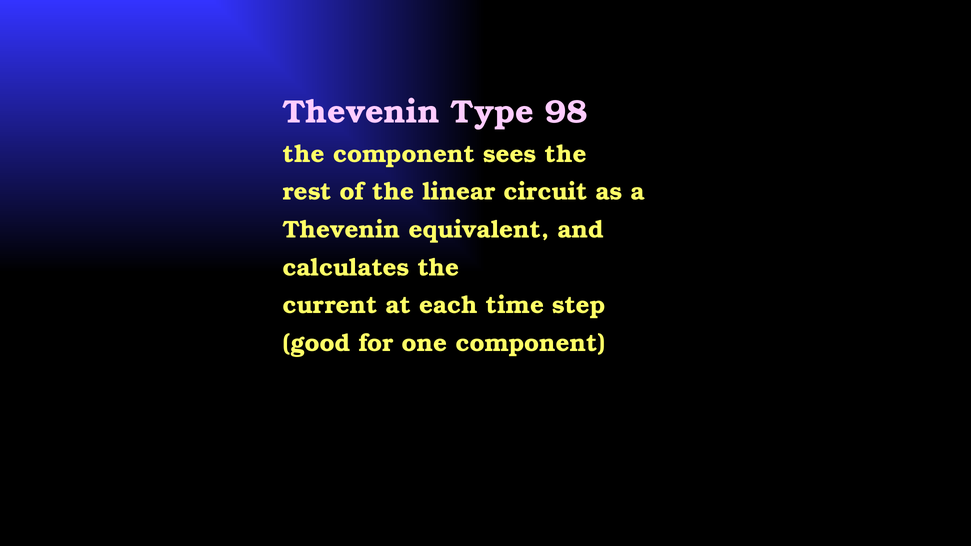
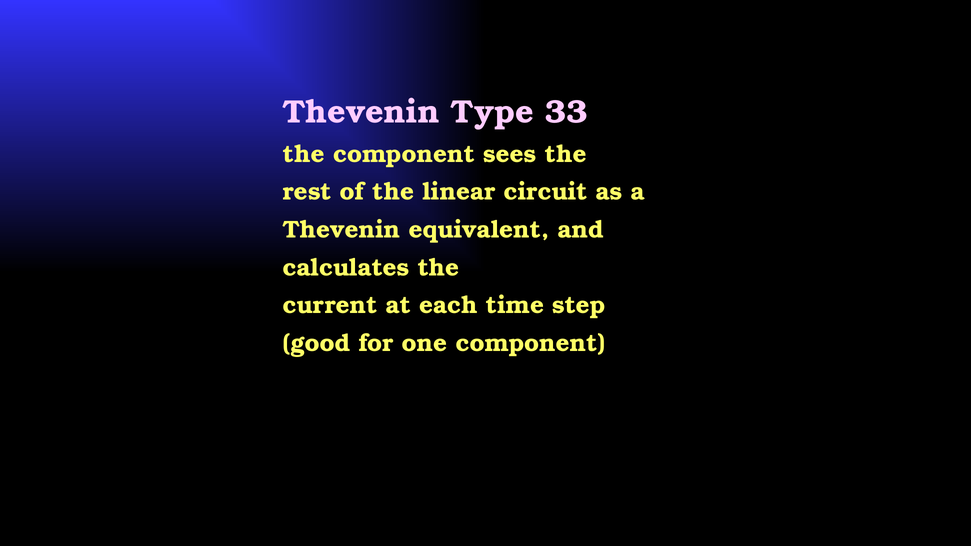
98: 98 -> 33
